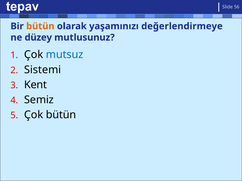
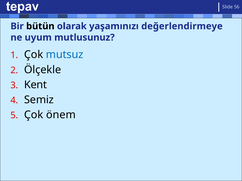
bütün at (40, 26) colour: orange -> black
düzey: düzey -> uyum
Sistemi: Sistemi -> Ölçekle
Çok bütün: bütün -> önem
